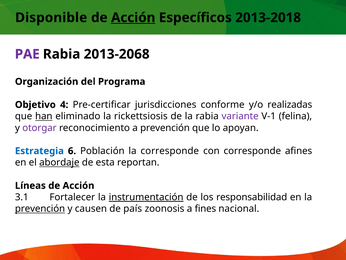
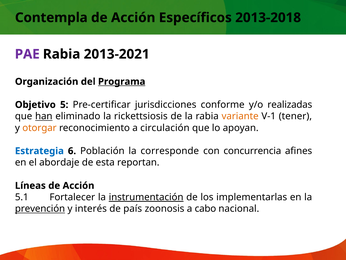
Disponible: Disponible -> Contempla
Acción at (133, 18) underline: present -> none
2013-2068: 2013-2068 -> 2013-2021
Programa underline: none -> present
4: 4 -> 5
variante colour: purple -> orange
felina: felina -> tener
otorgar colour: purple -> orange
a prevención: prevención -> circulación
con corresponde: corresponde -> concurrencia
abordaje underline: present -> none
3.1: 3.1 -> 5.1
responsabilidad: responsabilidad -> implementarlas
causen: causen -> interés
fines: fines -> cabo
